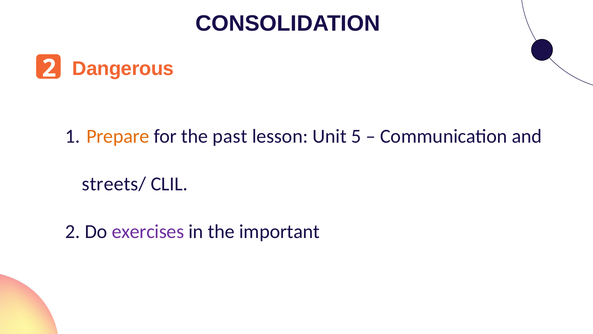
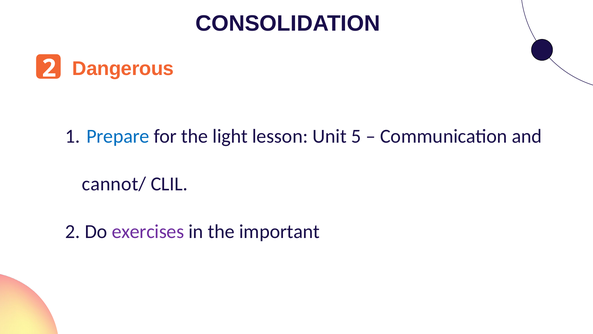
Prepare colour: orange -> blue
past: past -> light
streets/: streets/ -> cannot/
